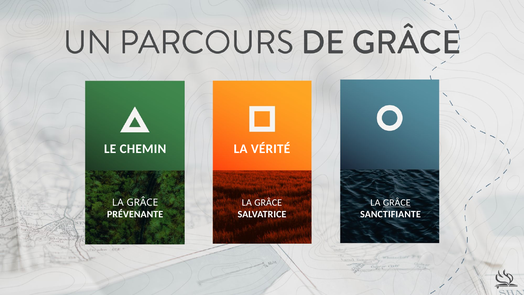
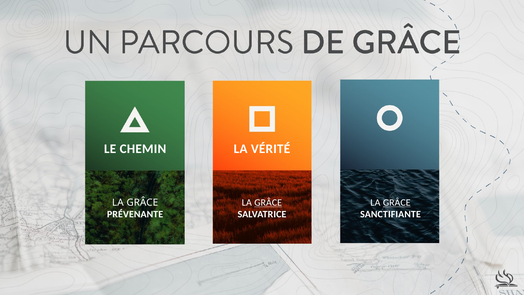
GRÂCE at (268, 202) underline: none -> present
